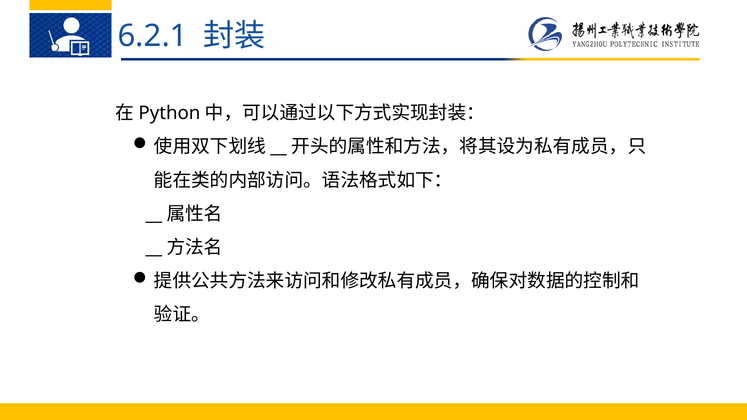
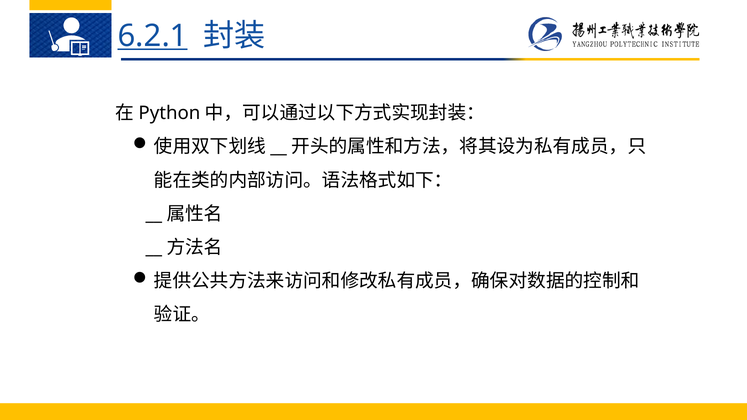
6.2.1 underline: none -> present
